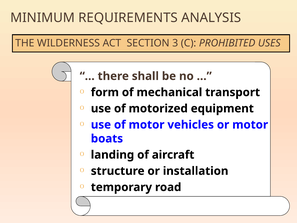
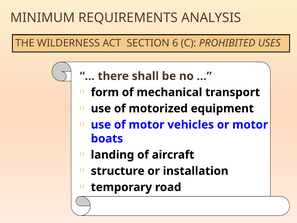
3: 3 -> 6
